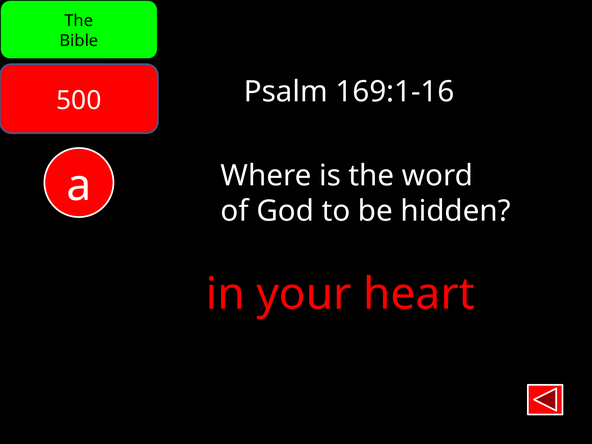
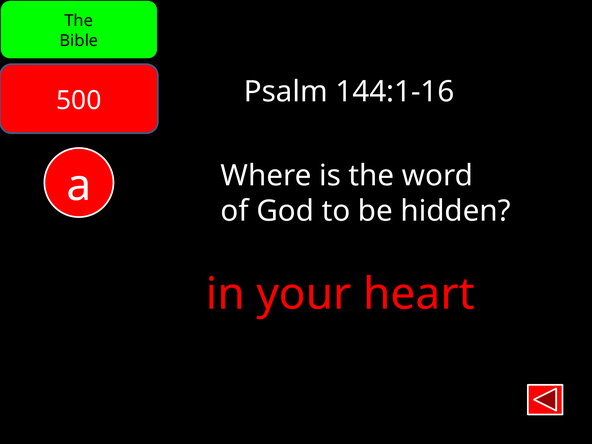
169:1-16: 169:1-16 -> 144:1-16
